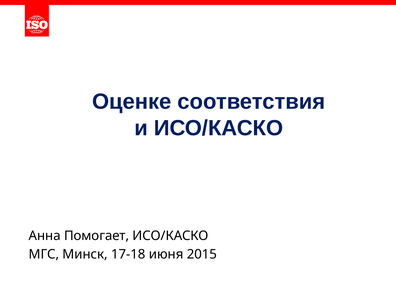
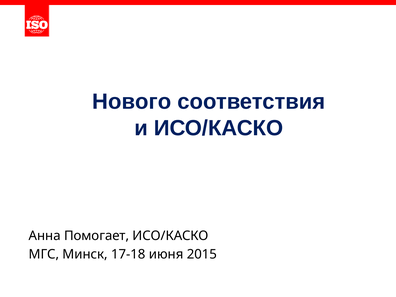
Оценке: Оценке -> Нового
